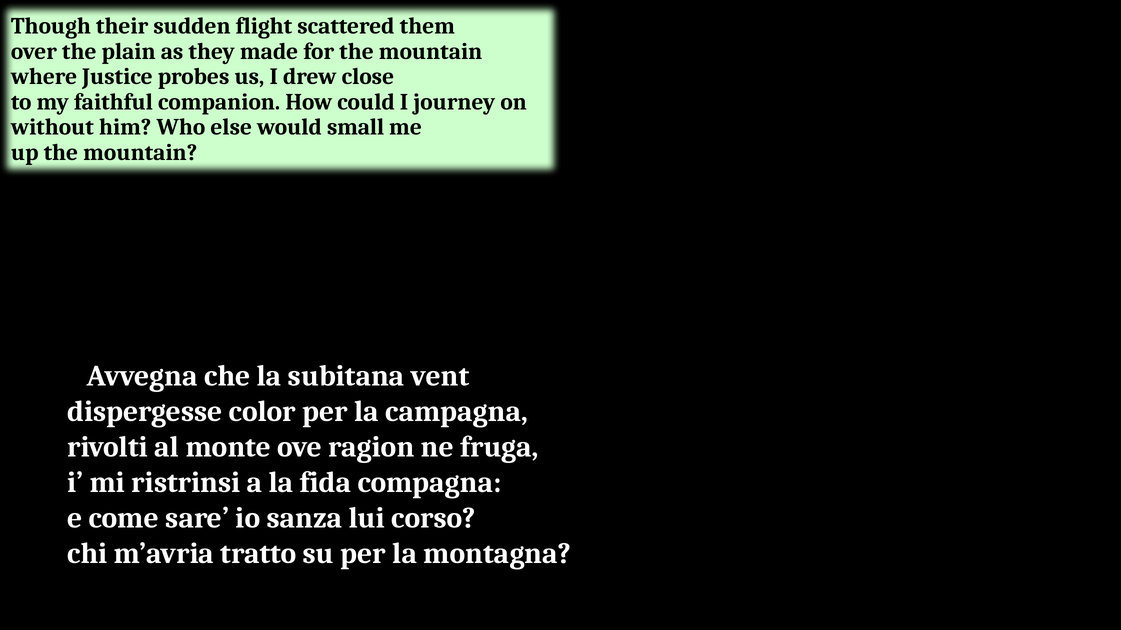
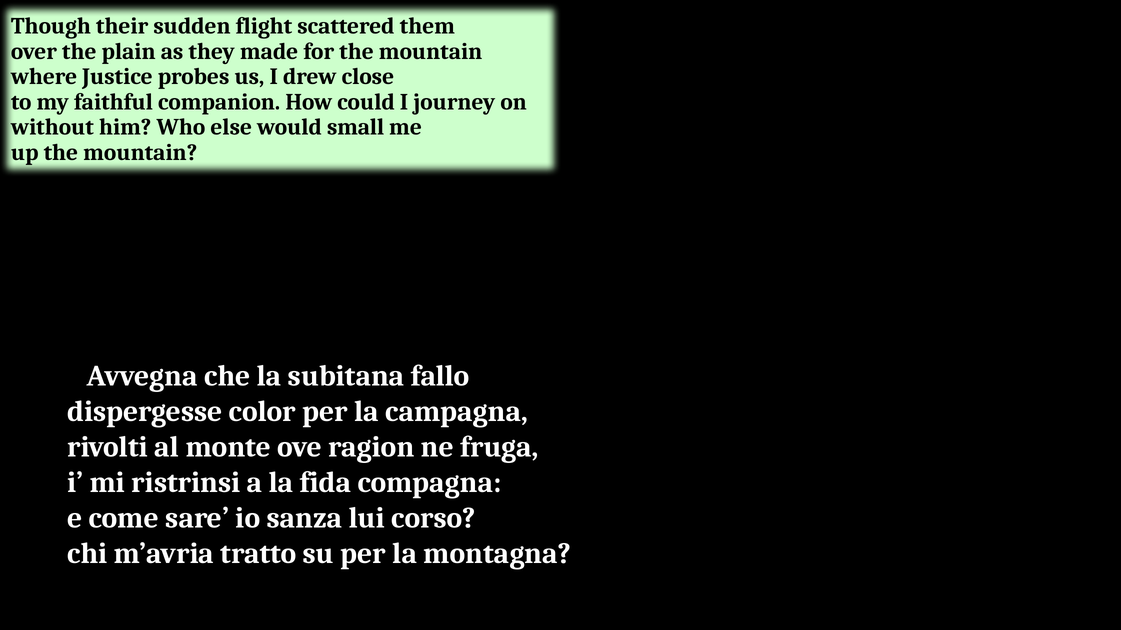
vent: vent -> fallo
